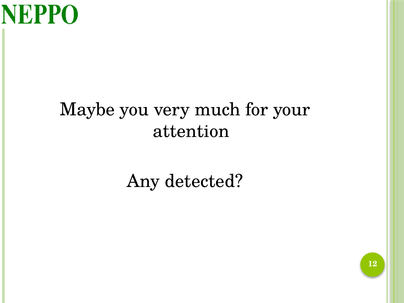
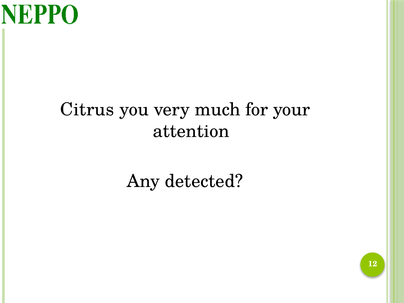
Maybe: Maybe -> Citrus
